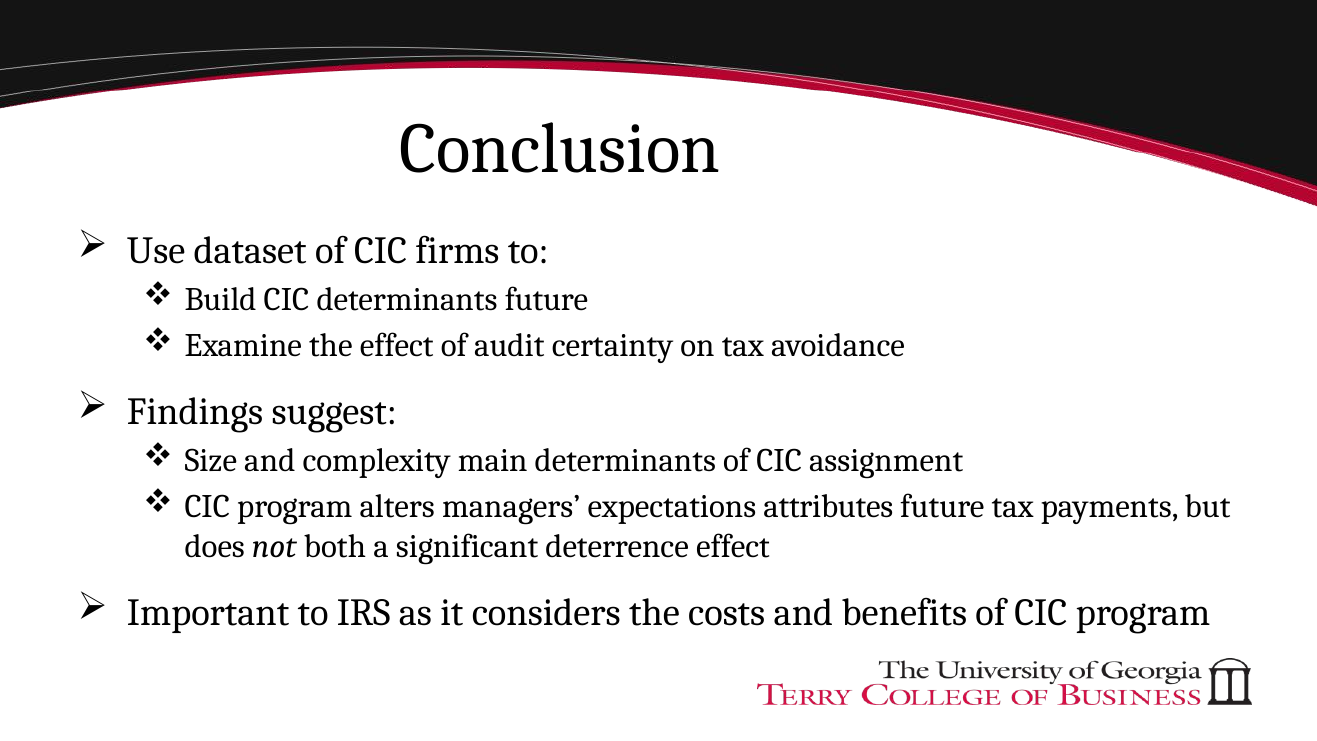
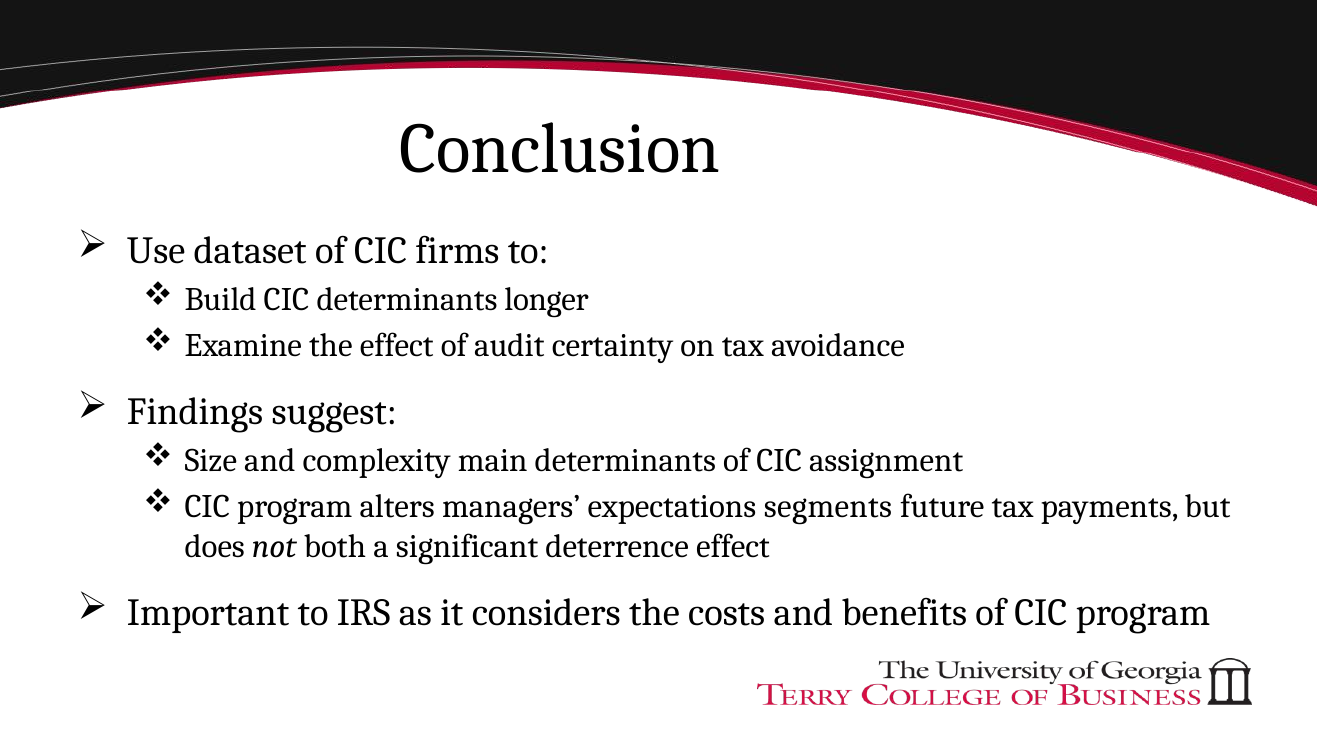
determinants future: future -> longer
attributes: attributes -> segments
